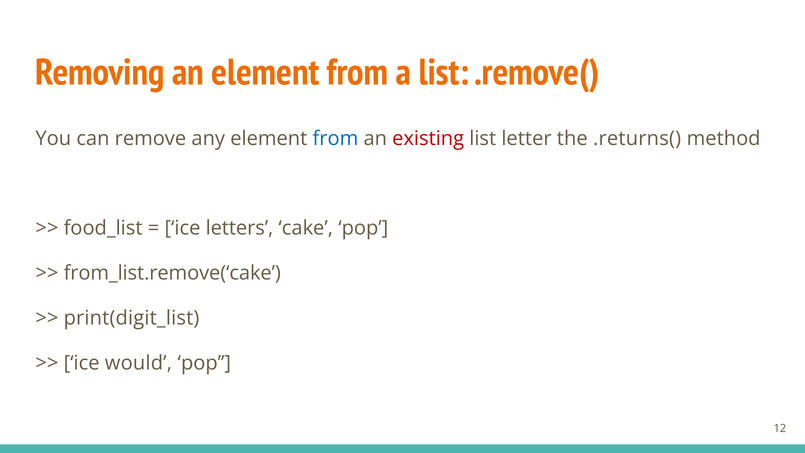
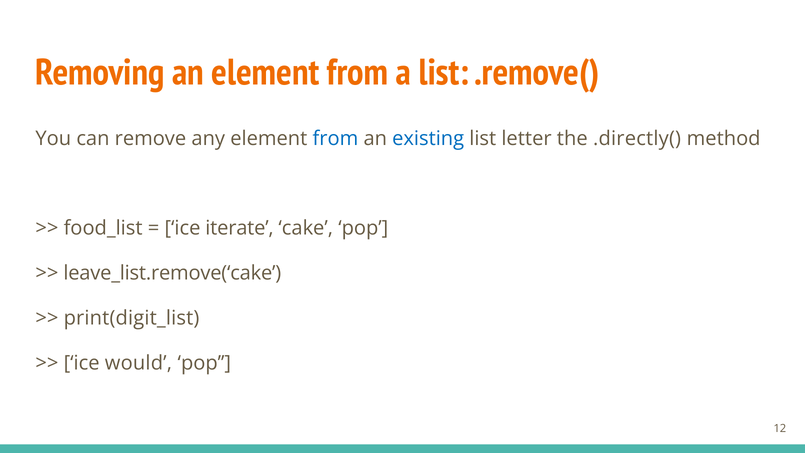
existing colour: red -> blue
.returns(: .returns( -> .directly(
letters: letters -> iterate
from_list.remove(‘cake: from_list.remove(‘cake -> leave_list.remove(‘cake
